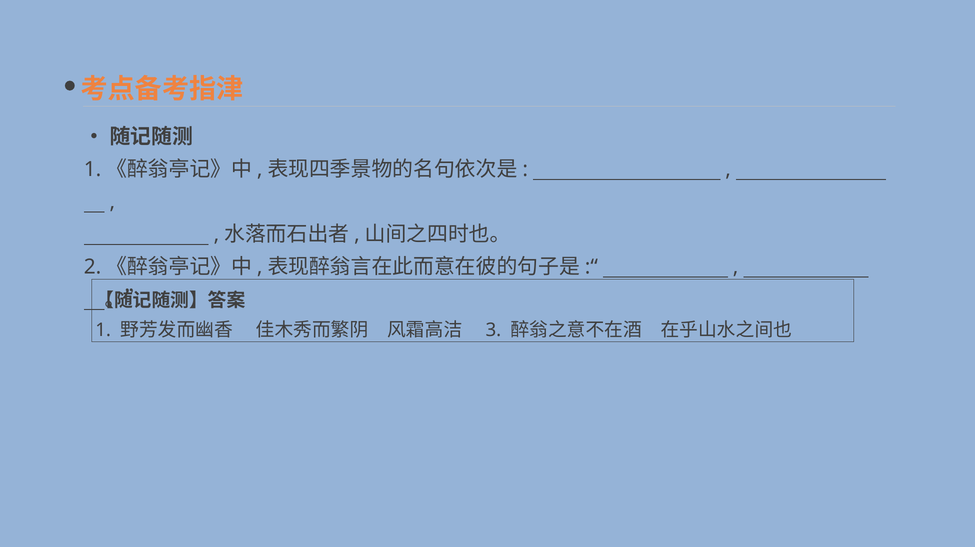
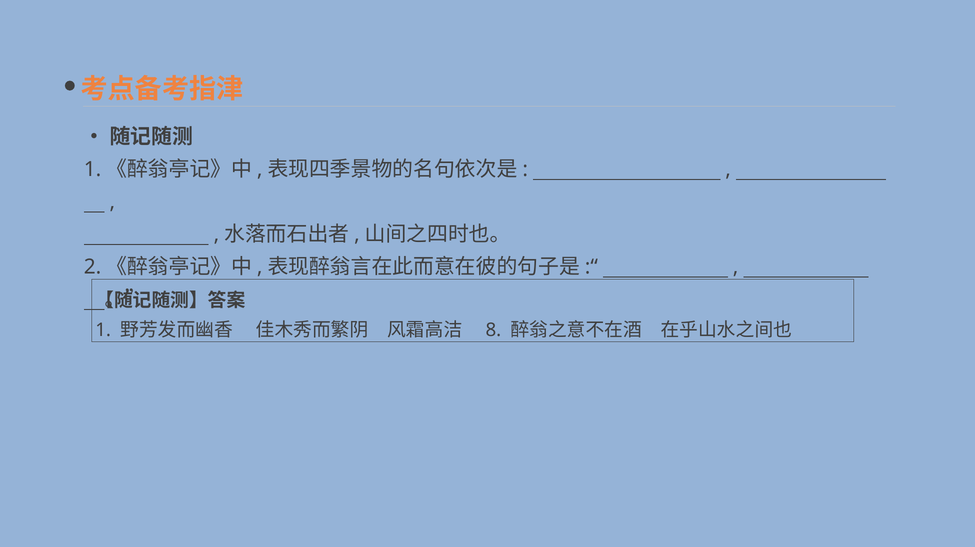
3: 3 -> 8
